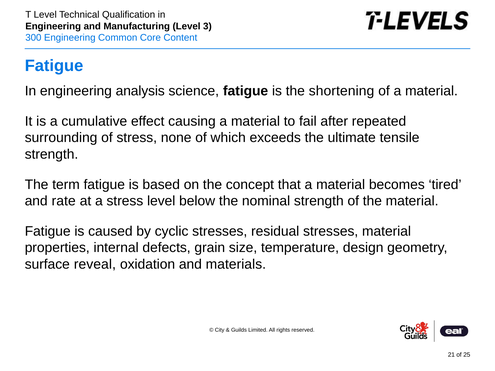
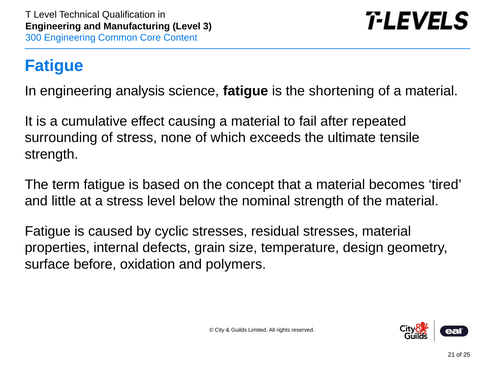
rate: rate -> little
reveal: reveal -> before
materials: materials -> polymers
